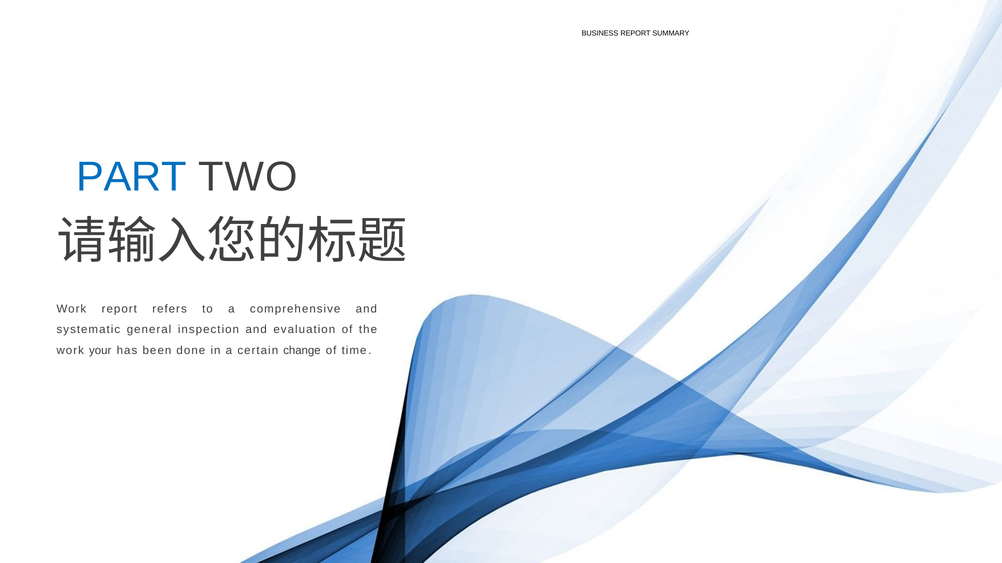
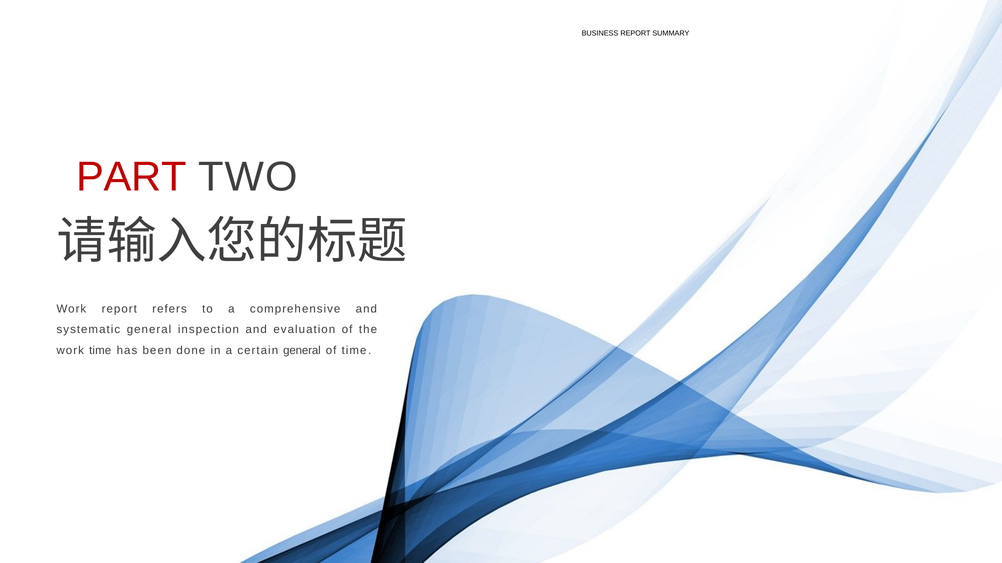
PART colour: blue -> red
work your: your -> time
certain change: change -> general
